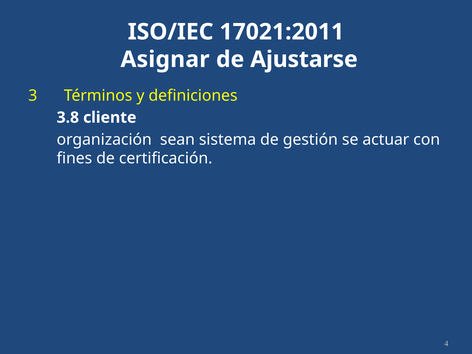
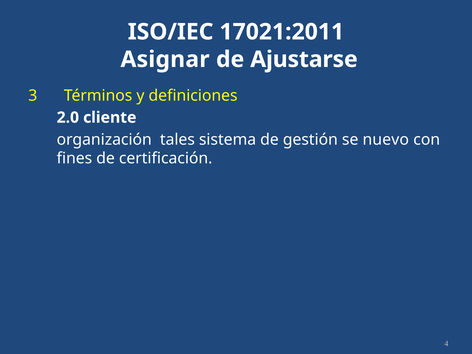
3.8: 3.8 -> 2.0
sean: sean -> tales
actuar: actuar -> nuevo
